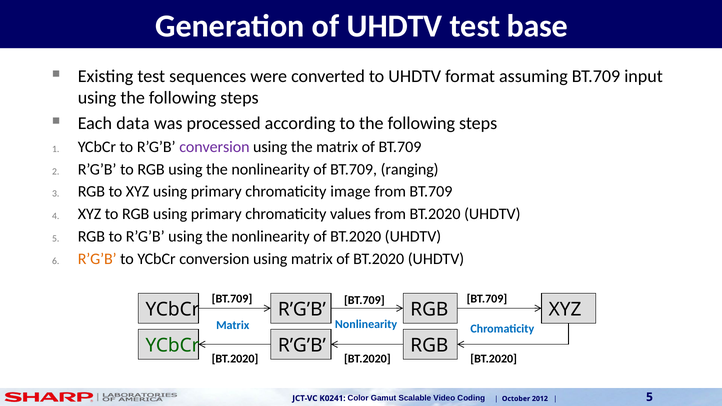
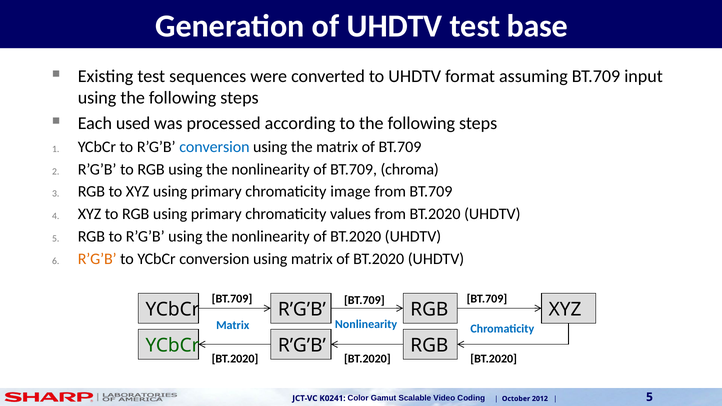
data: data -> used
conversion at (214, 147) colour: purple -> blue
ranging: ranging -> chroma
